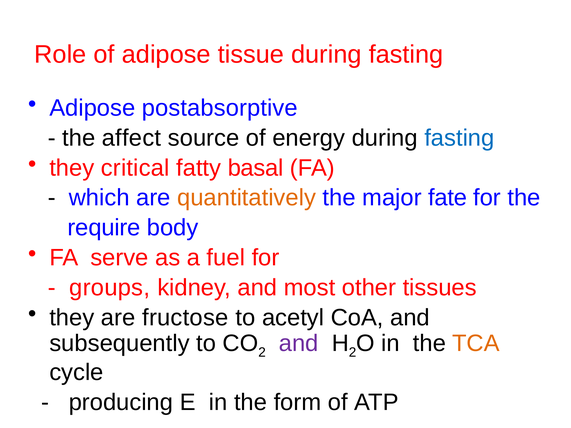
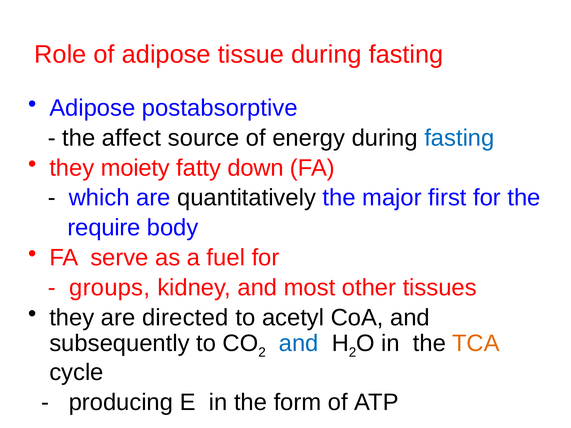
critical: critical -> moiety
basal: basal -> down
quantitatively colour: orange -> black
fate: fate -> first
fructose: fructose -> directed
and at (299, 343) colour: purple -> blue
